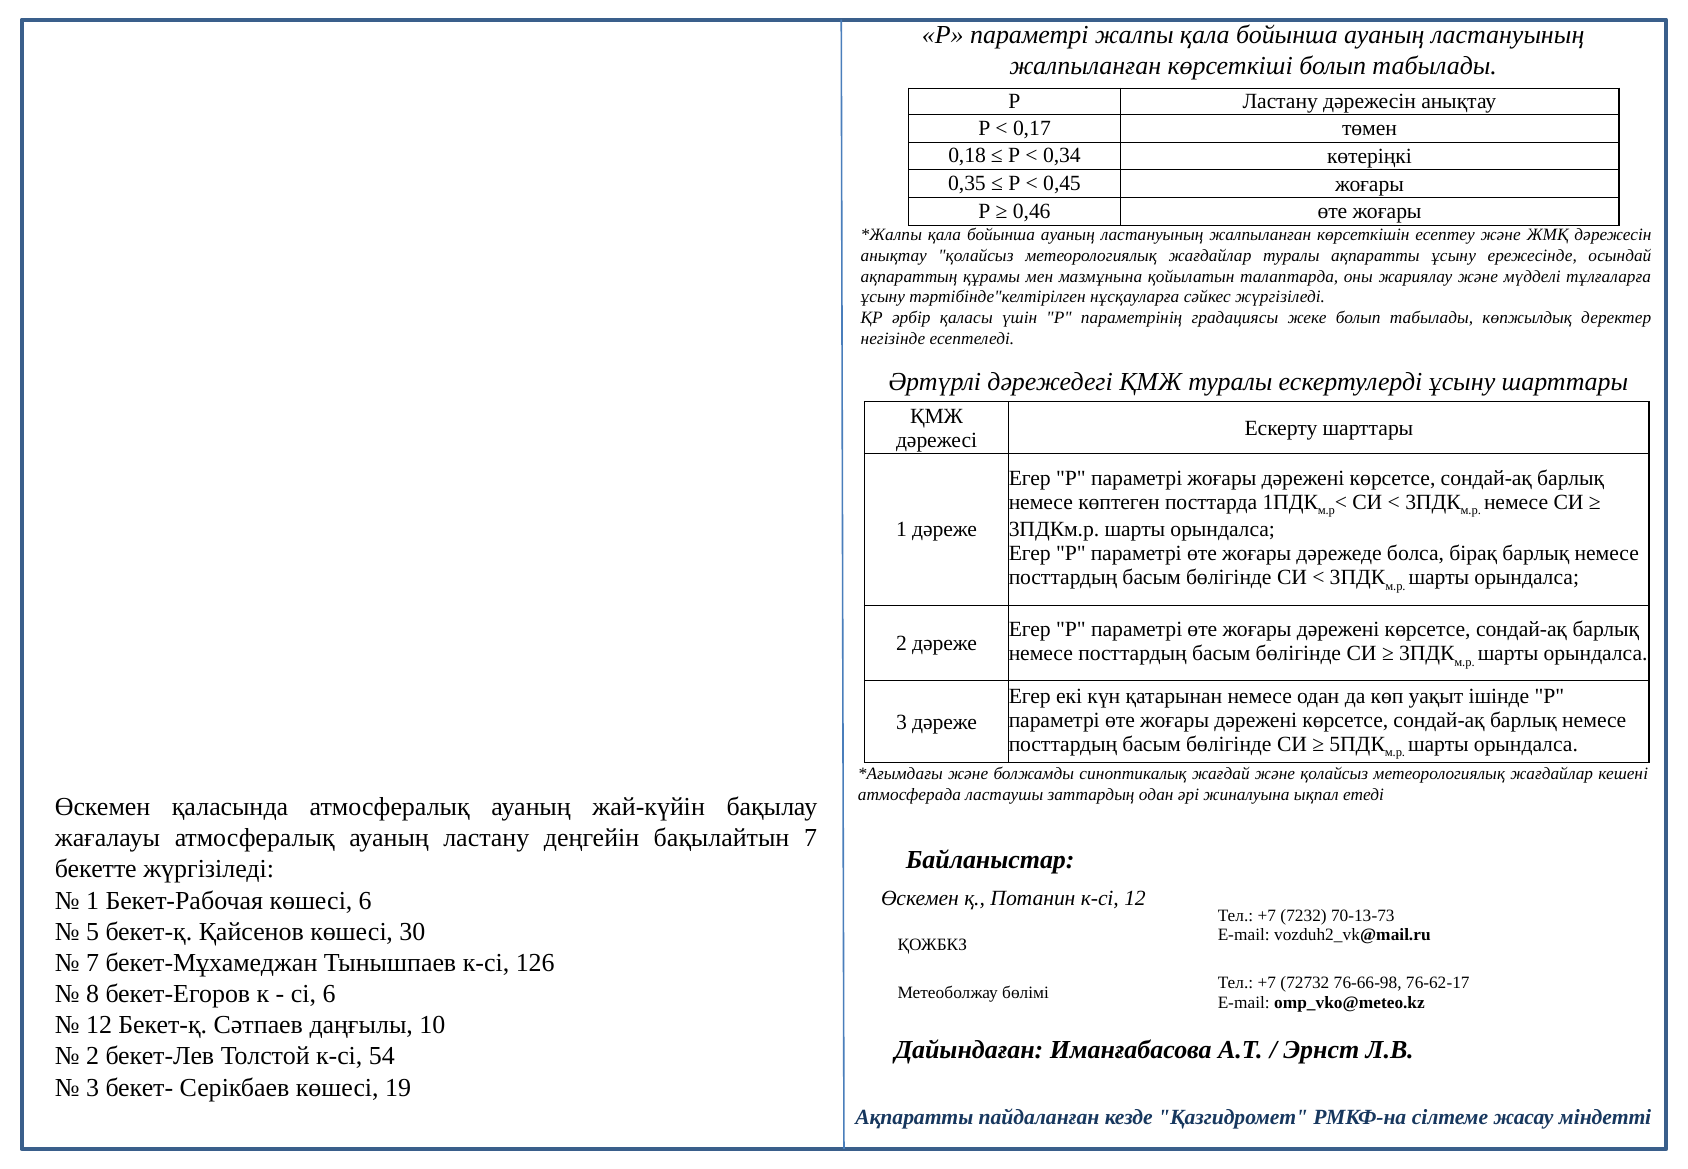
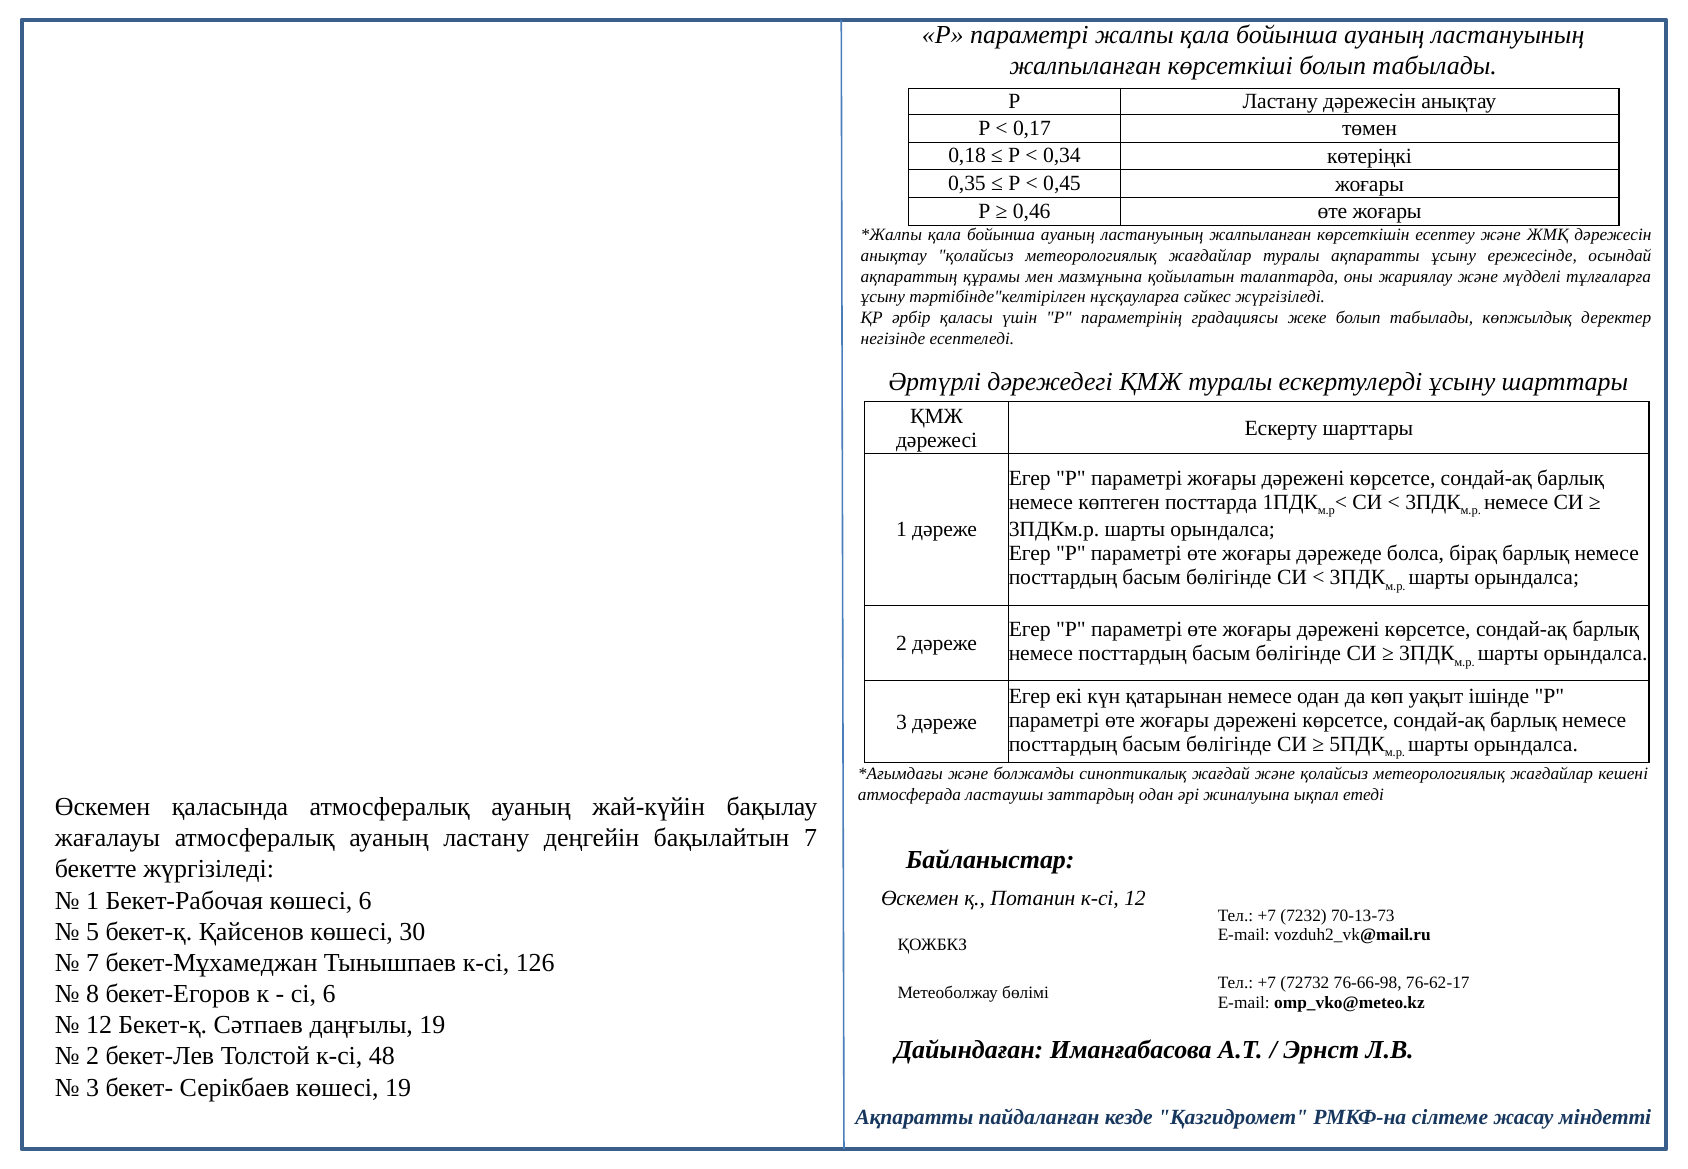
даңғылы 10: 10 -> 19
54: 54 -> 48
